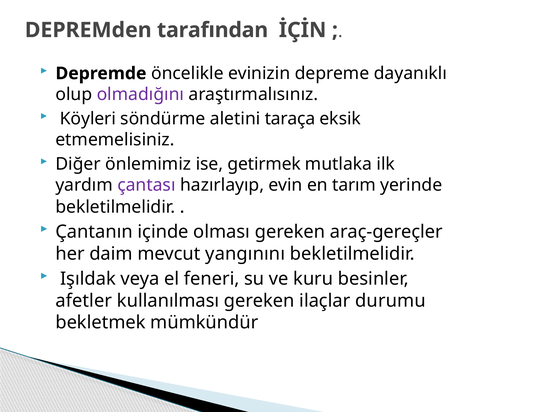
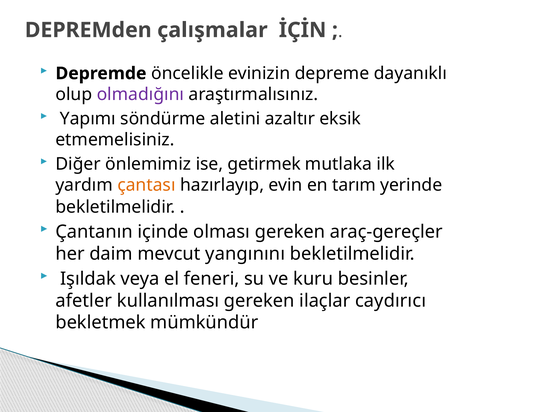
tarafından: tarafından -> çalışmalar
Köyleri: Köyleri -> Yapımı
taraça: taraça -> azaltır
çantası colour: purple -> orange
durumu: durumu -> caydırıcı
